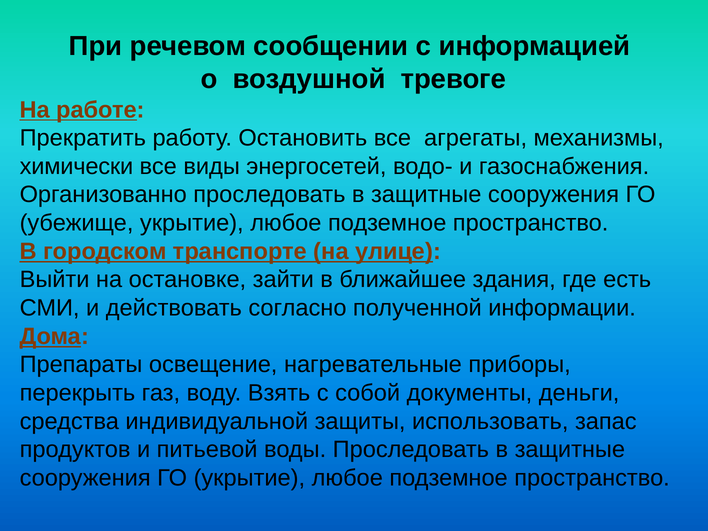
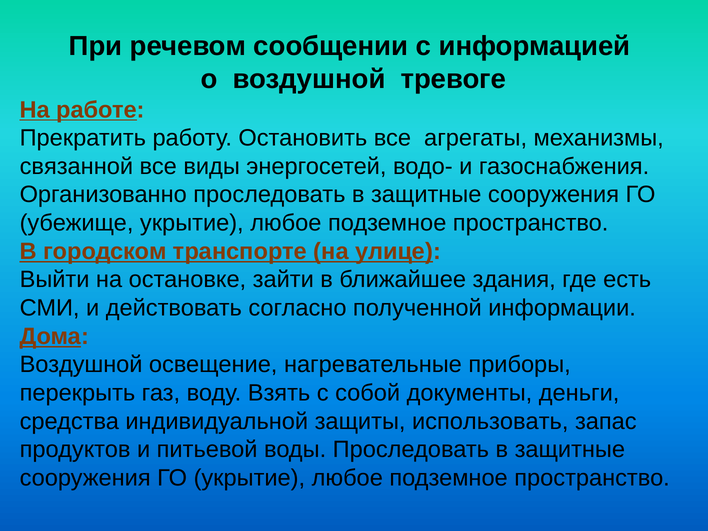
химически: химически -> связанной
Препараты at (81, 365): Препараты -> Воздушной
